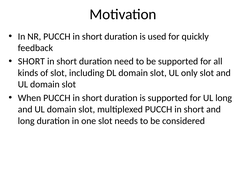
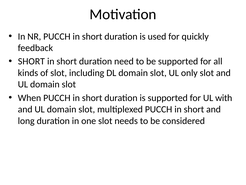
UL long: long -> with
